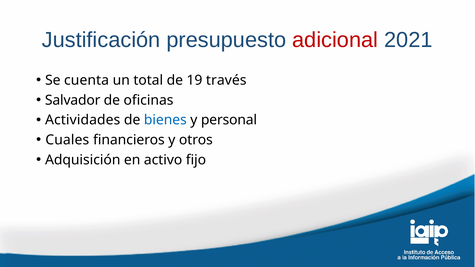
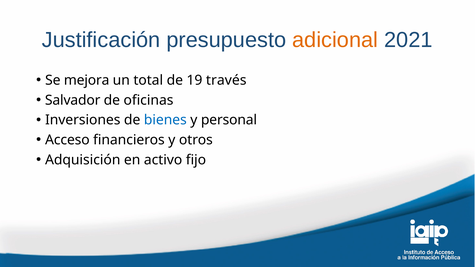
adicional colour: red -> orange
cuenta: cuenta -> mejora
Actividades: Actividades -> Inversiones
Cuales: Cuales -> Acceso
